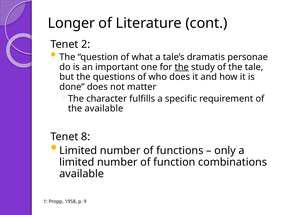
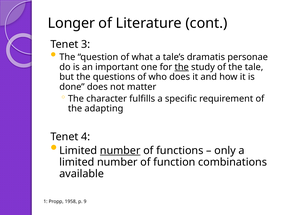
2: 2 -> 3
the available: available -> adapting
8: 8 -> 4
number at (120, 151) underline: none -> present
